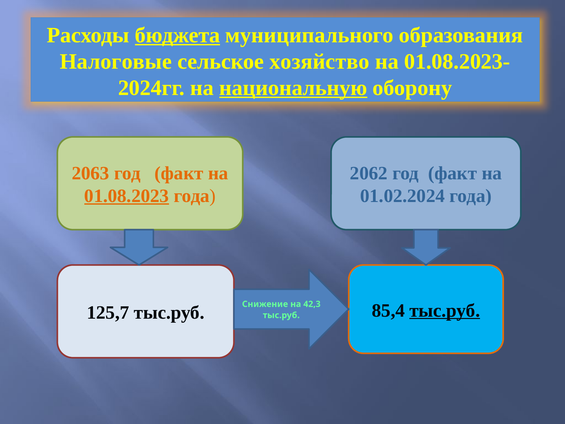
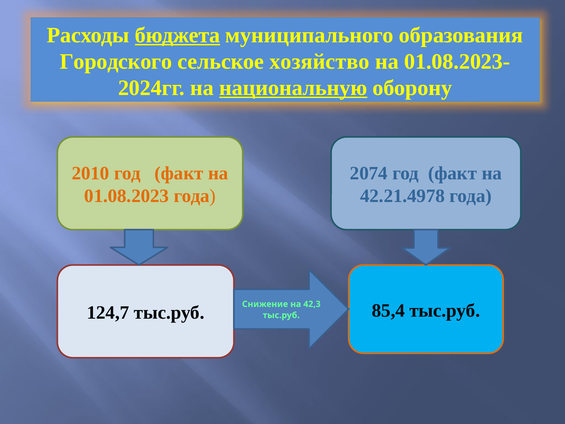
Налоговые: Налоговые -> Городского
2063: 2063 -> 2010
2062: 2062 -> 2074
01.08.2023 underline: present -> none
01.02.2024: 01.02.2024 -> 42.21.4978
125,7: 125,7 -> 124,7
тыс.руб at (445, 310) underline: present -> none
